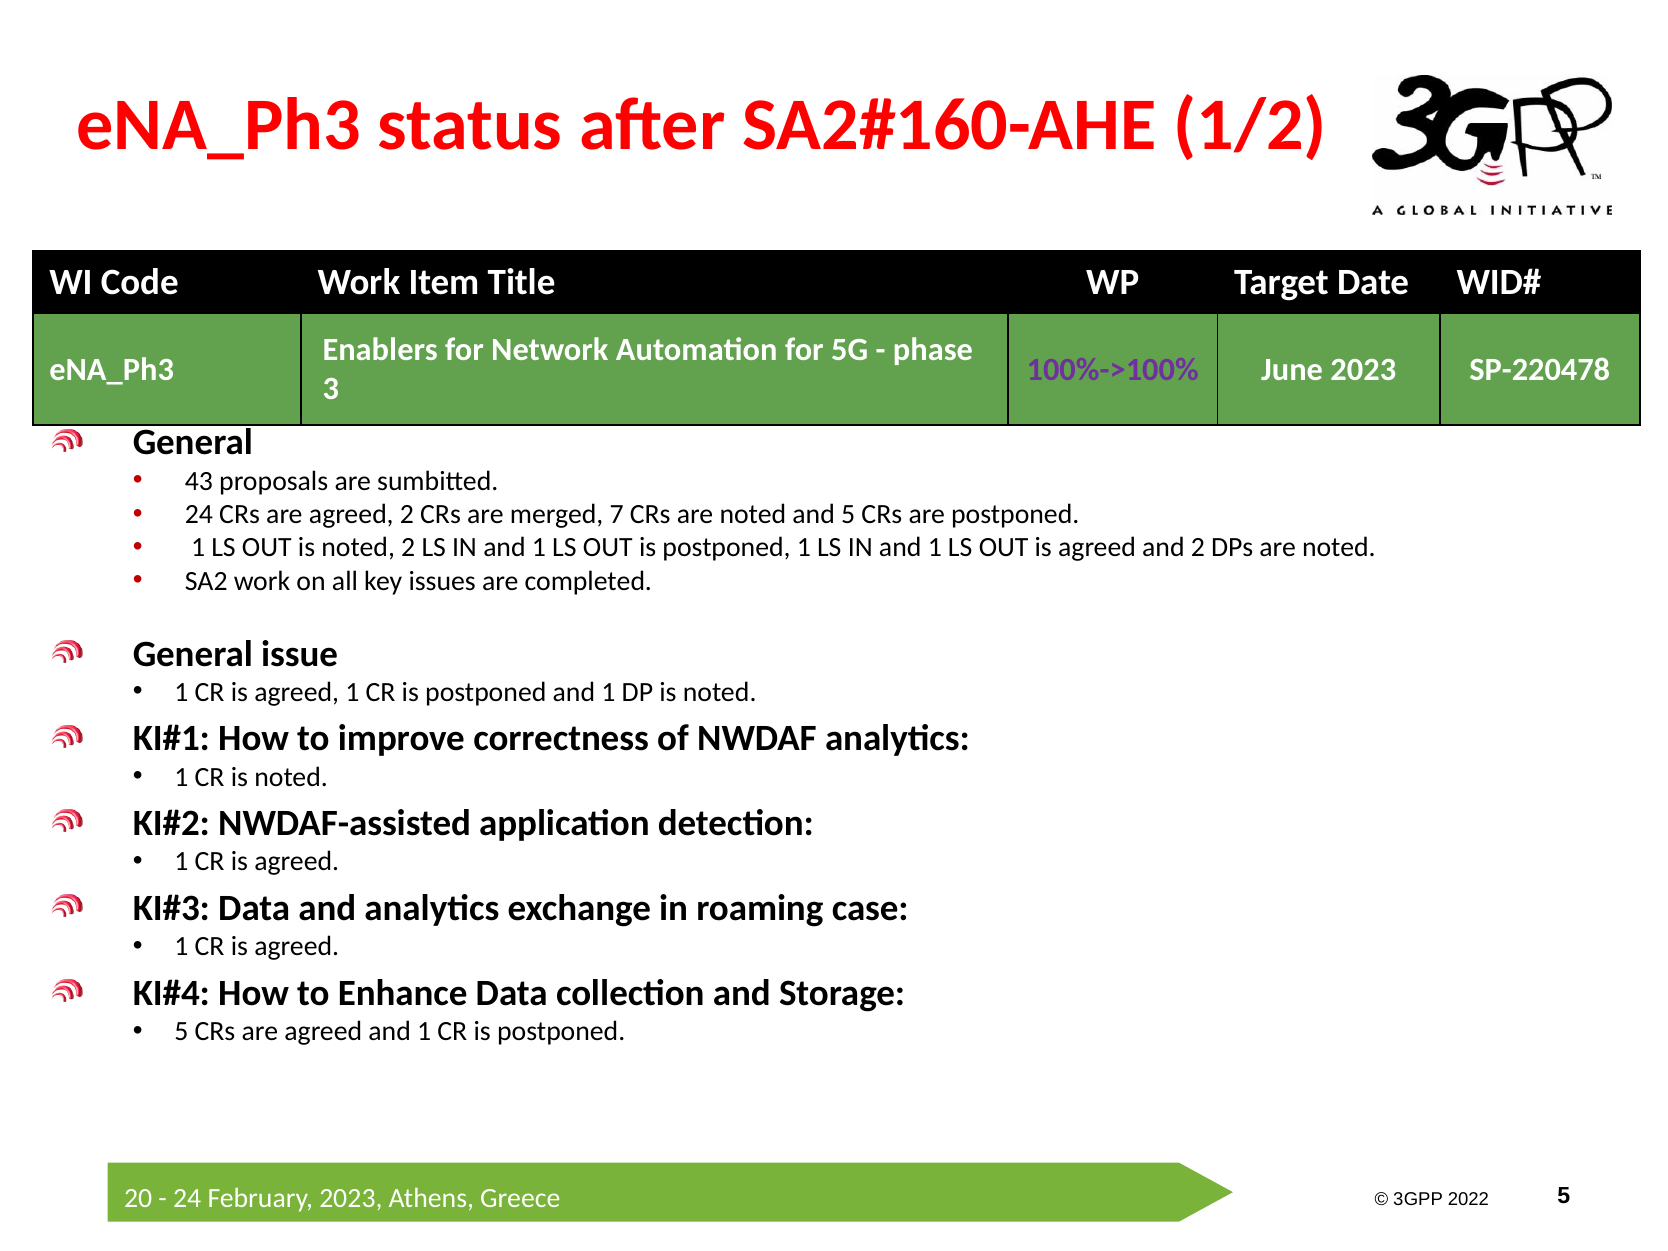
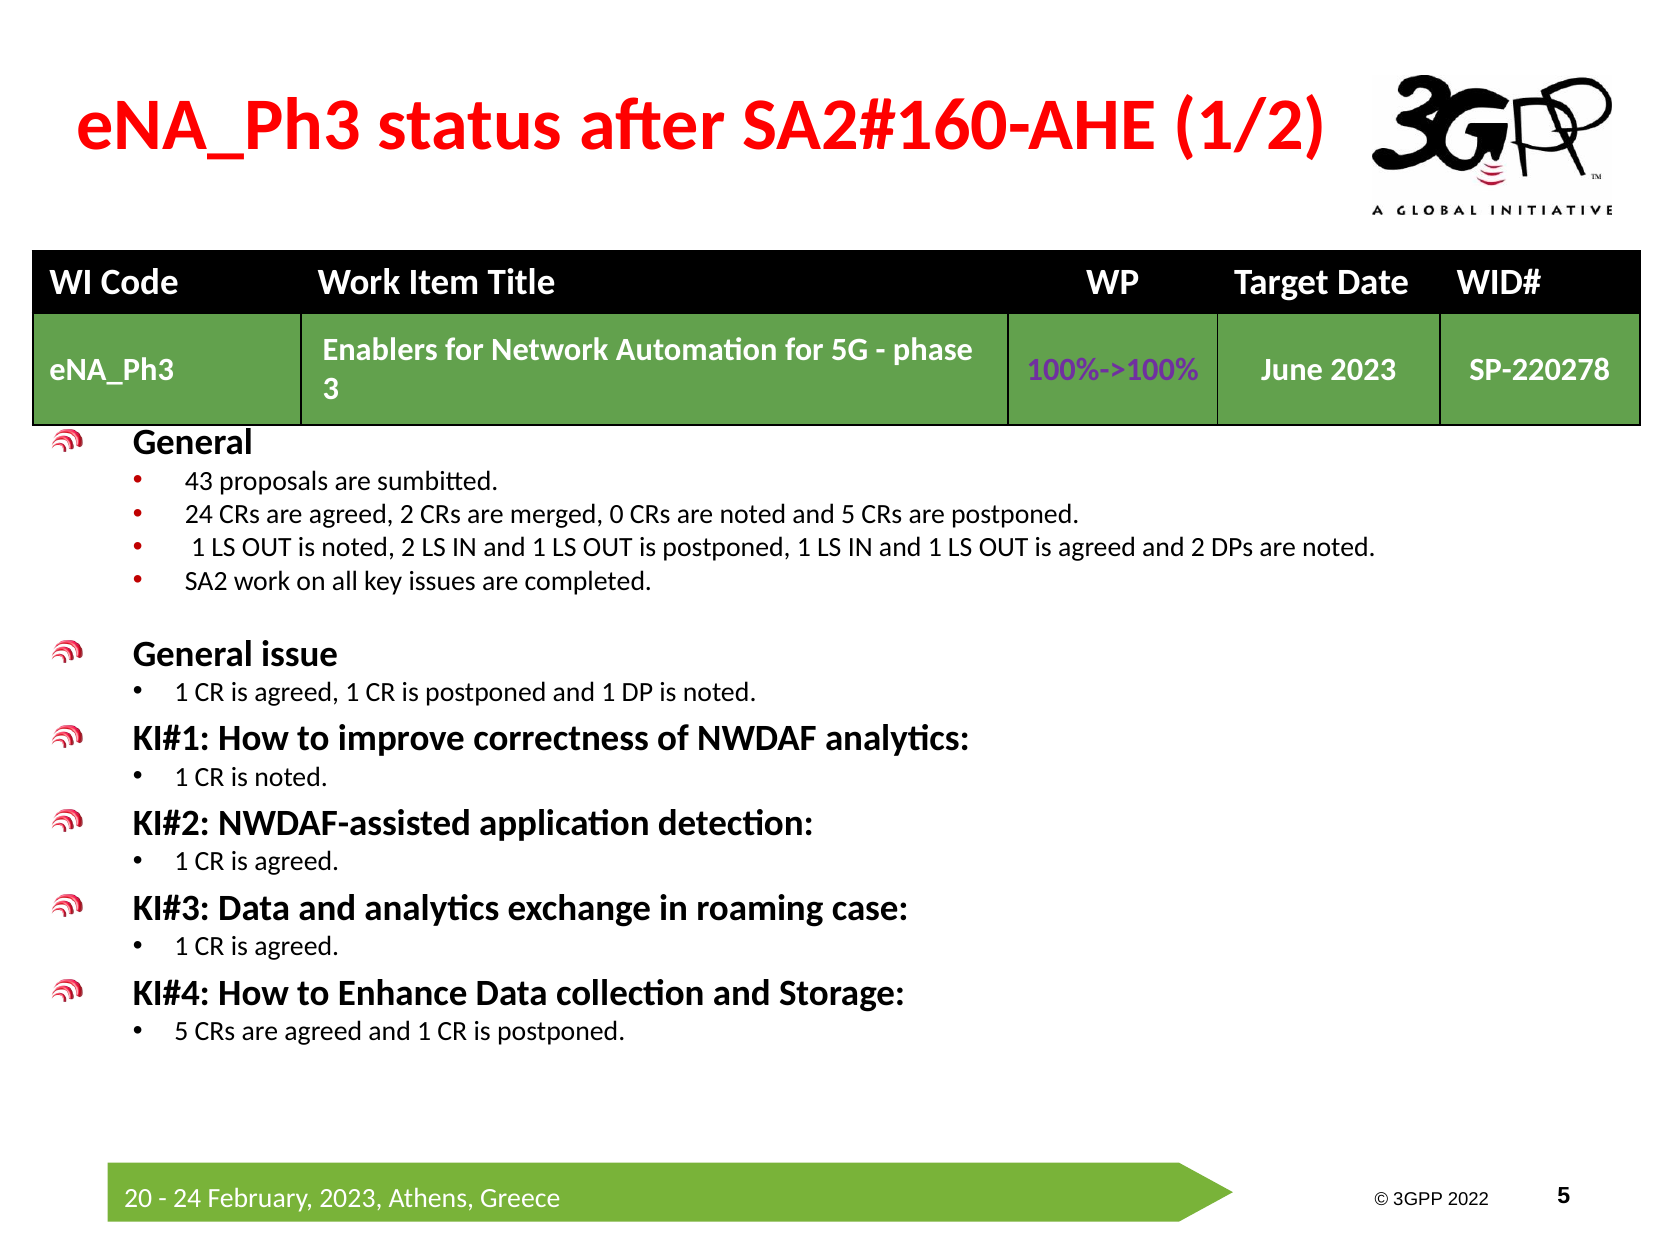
SP-220478: SP-220478 -> SP-220278
7: 7 -> 0
